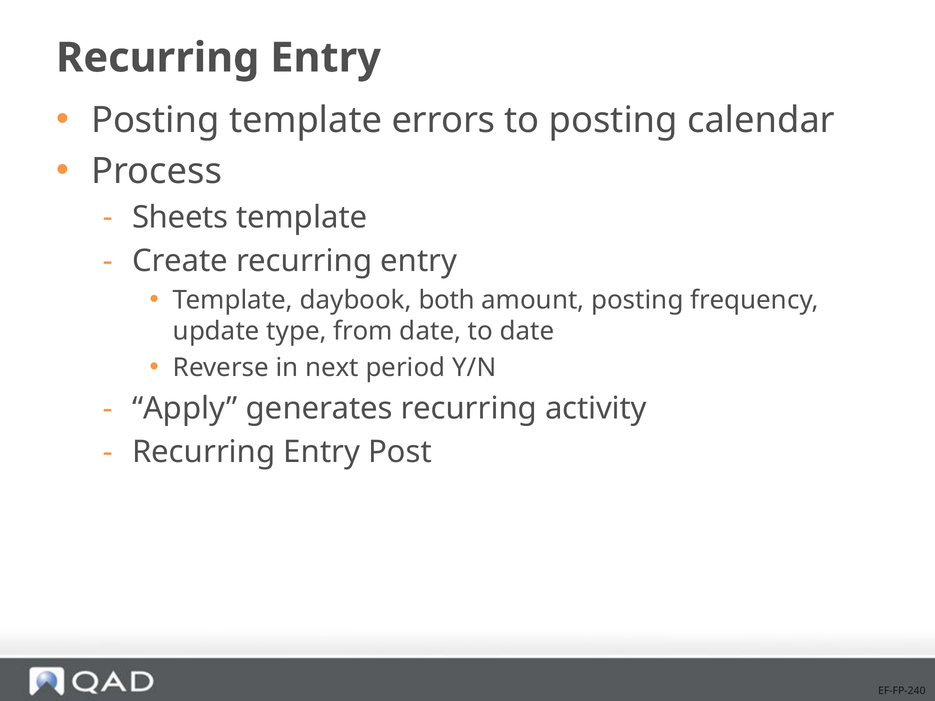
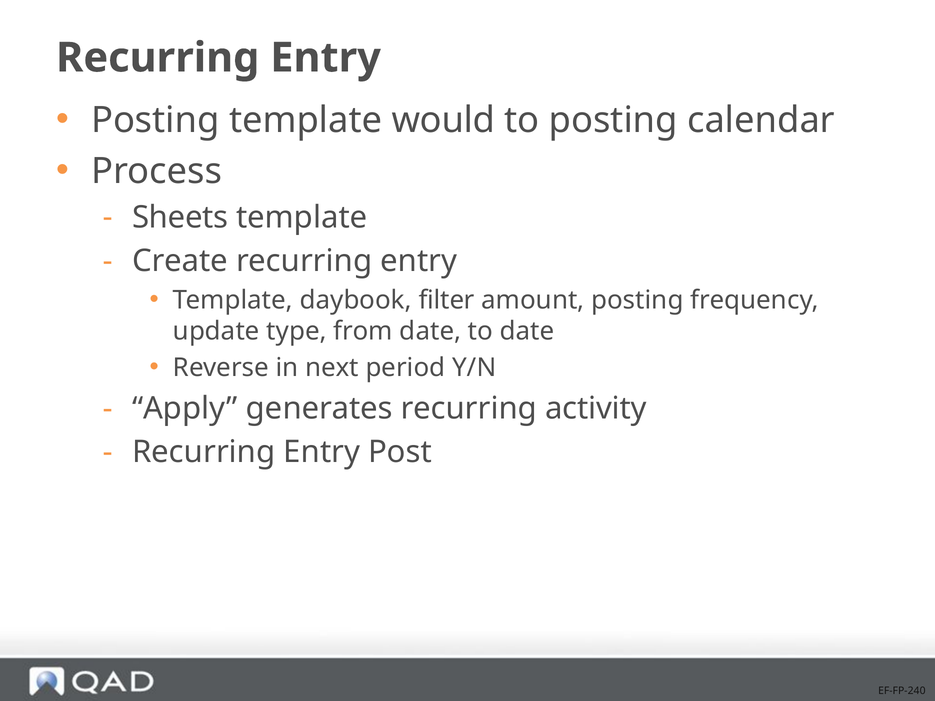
errors: errors -> would
both: both -> filter
